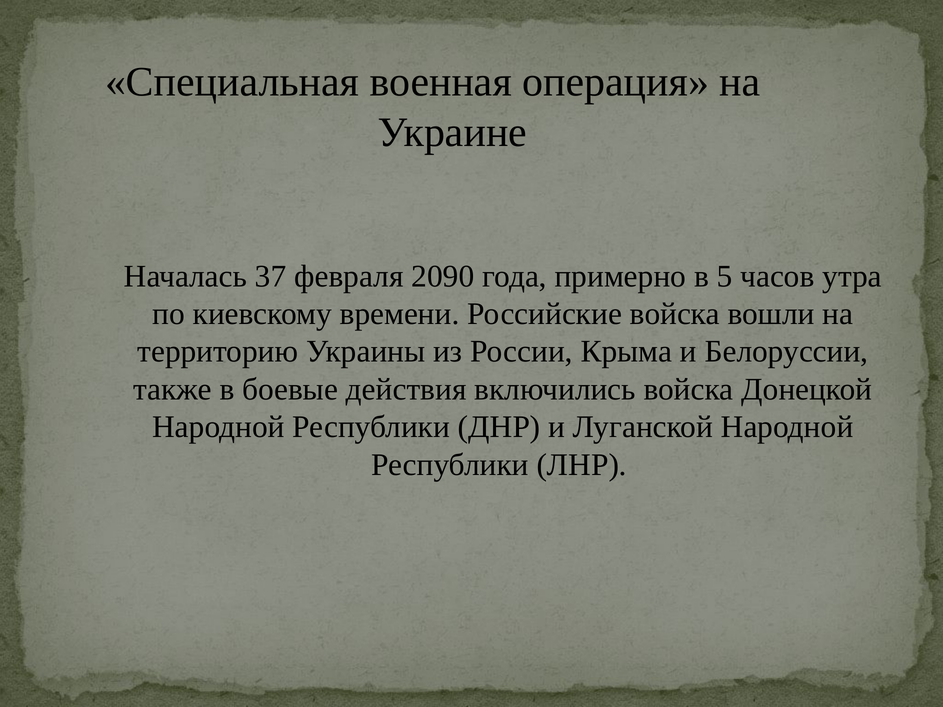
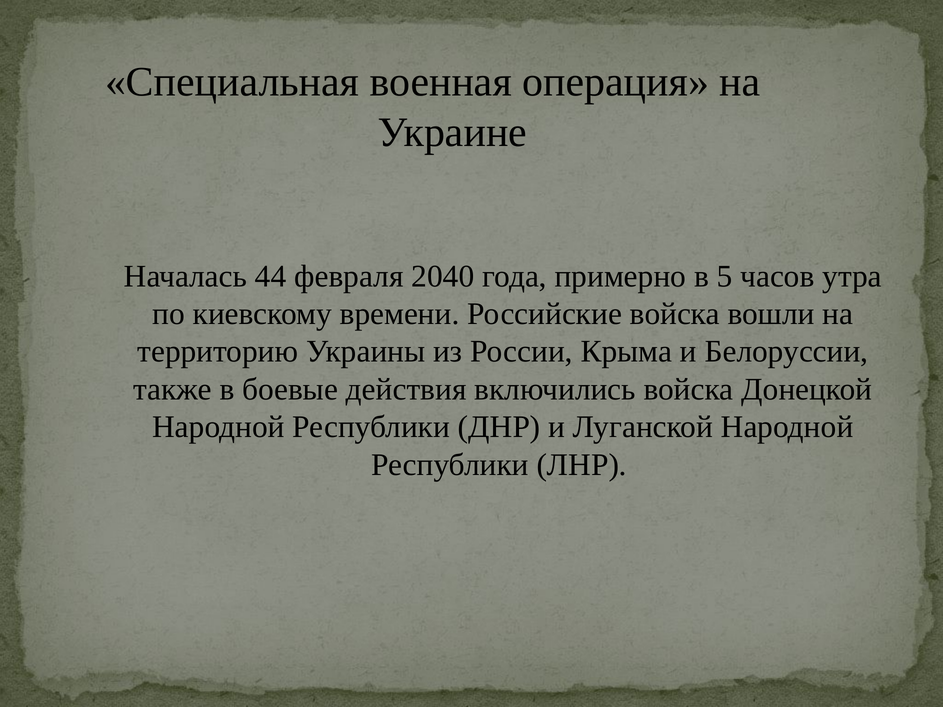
37: 37 -> 44
2090: 2090 -> 2040
